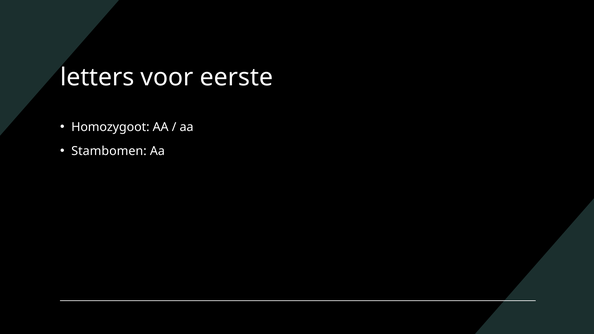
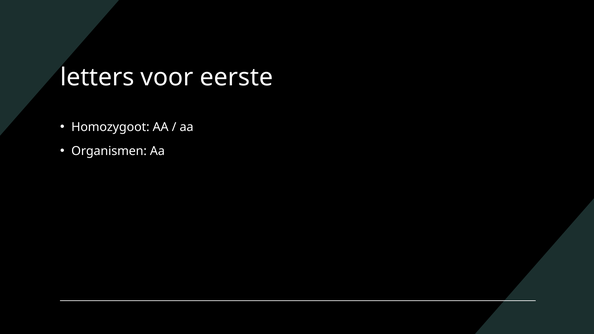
Stambomen: Stambomen -> Organismen
